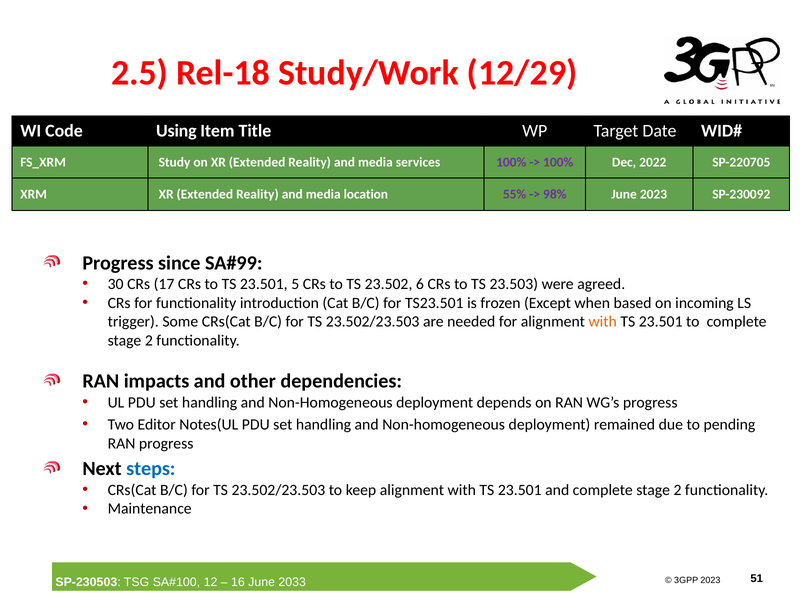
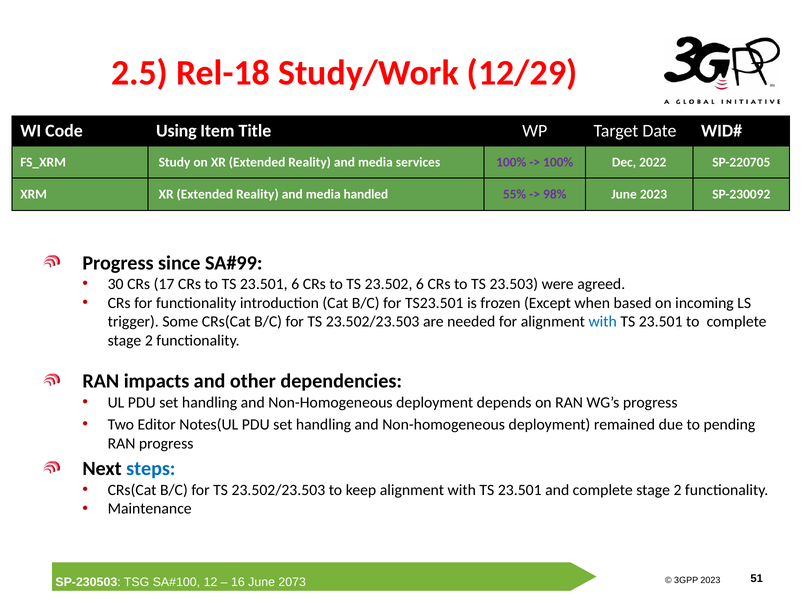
location: location -> handled
23.501 5: 5 -> 6
with at (603, 322) colour: orange -> blue
2033: 2033 -> 2073
